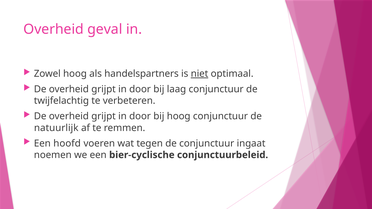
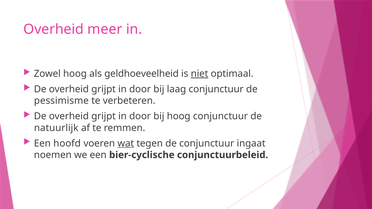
geval: geval -> meer
handelspartners: handelspartners -> geldhoeveelheid
twijfelachtig: twijfelachtig -> pessimisme
wat underline: none -> present
